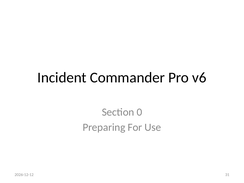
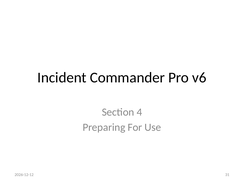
0: 0 -> 4
